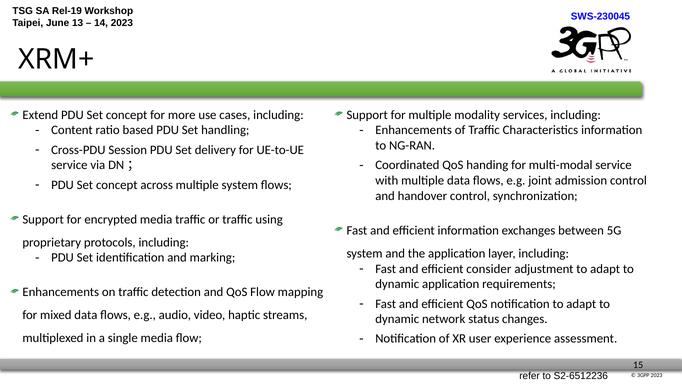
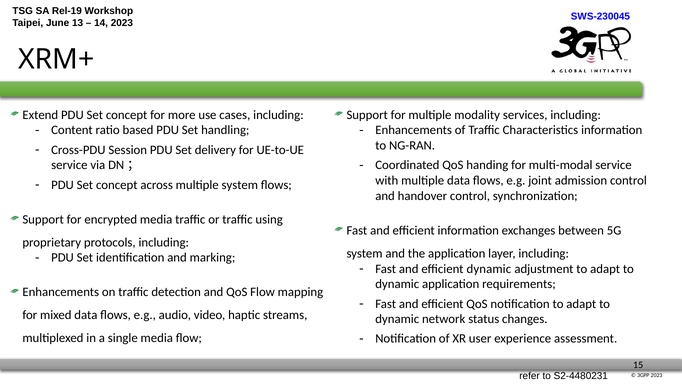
efficient consider: consider -> dynamic
S2-6512236: S2-6512236 -> S2-4480231
